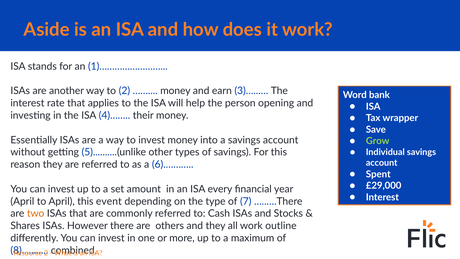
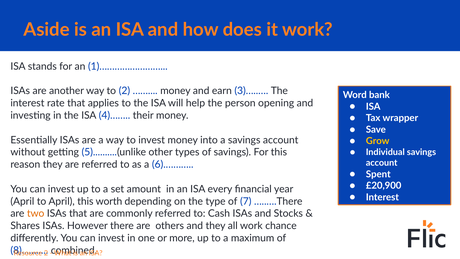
Grow colour: light green -> yellow
£29,000: £29,000 -> £20,900
event: event -> worth
outline: outline -> chance
